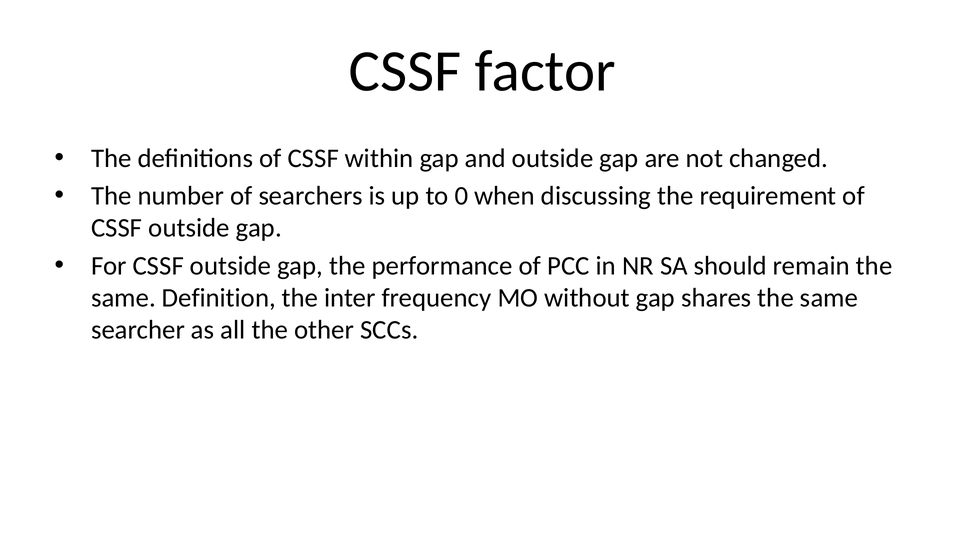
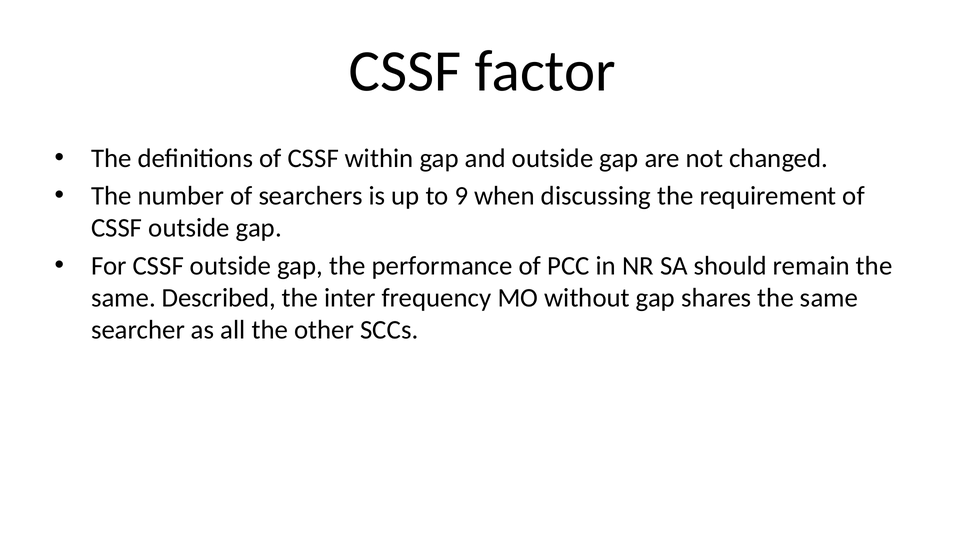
0: 0 -> 9
Definition: Definition -> Described
